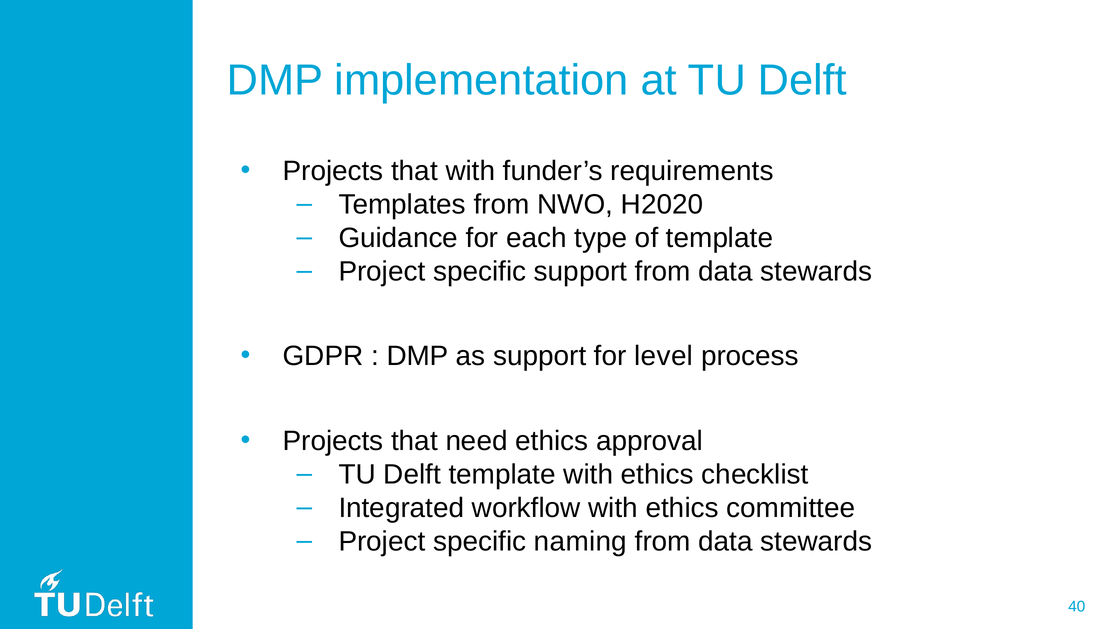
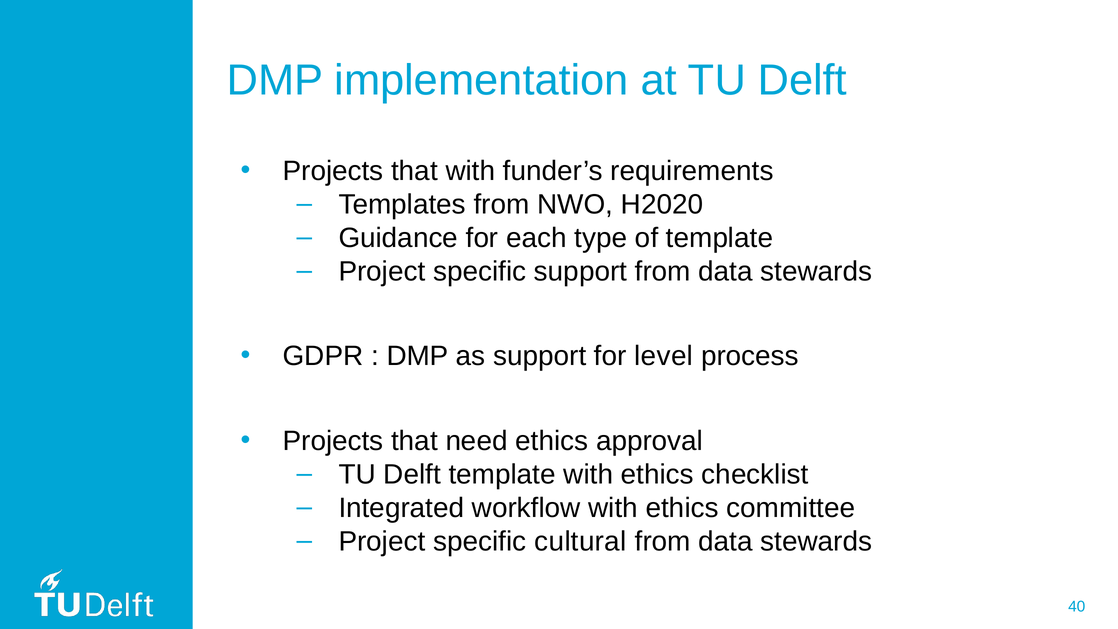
naming: naming -> cultural
